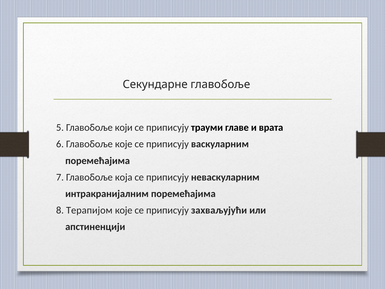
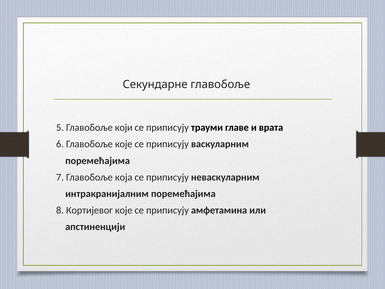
Терапијом: Терапијом -> Кортијевог
захваљујући: захваљујући -> aмфeтaминa
